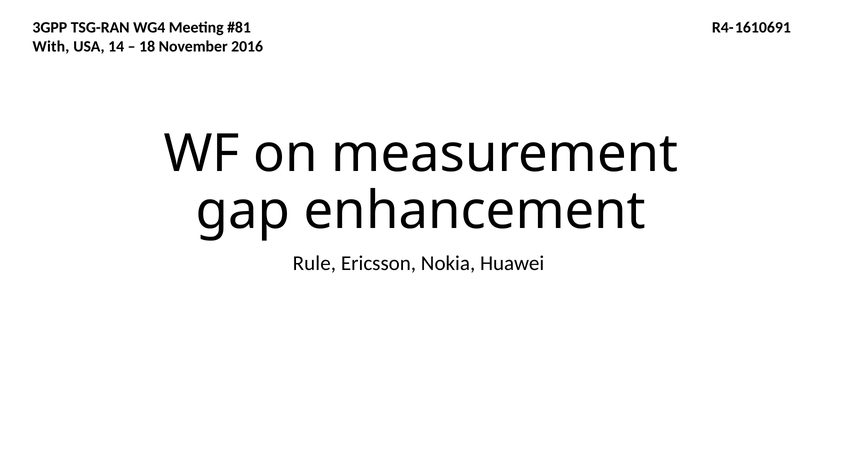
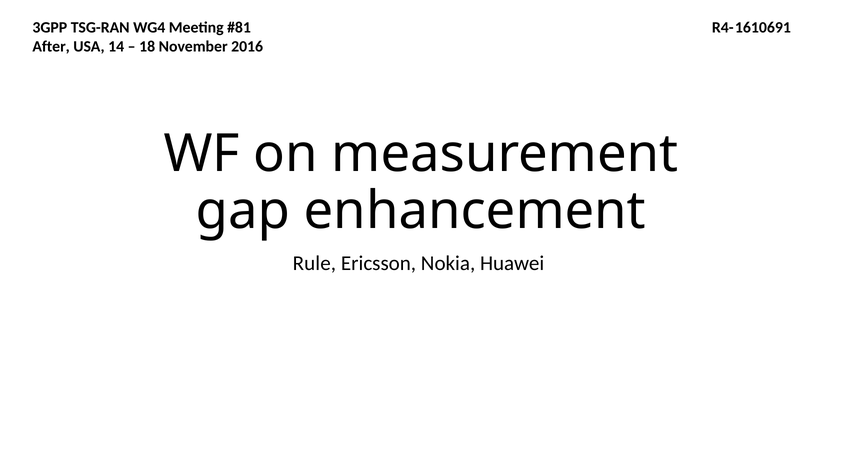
With: With -> After
